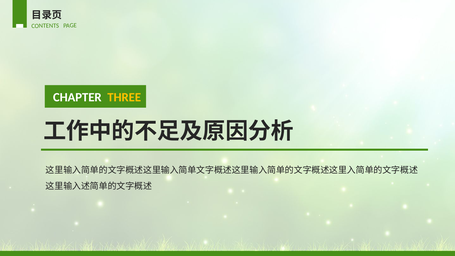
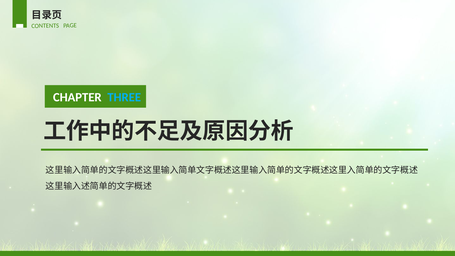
THREE colour: yellow -> light blue
